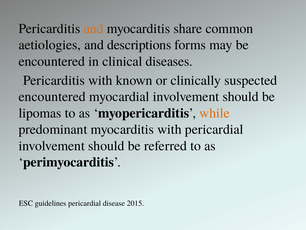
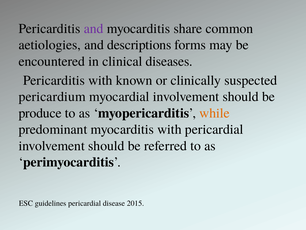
and at (94, 28) colour: orange -> purple
encountered at (52, 97): encountered -> pericardium
lipomas: lipomas -> produce
